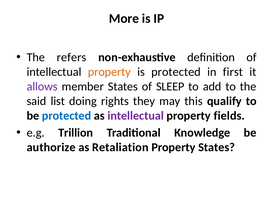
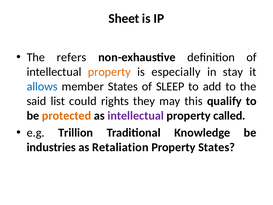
More: More -> Sheet
is protected: protected -> especially
first: first -> stay
allows colour: purple -> blue
doing: doing -> could
protected at (67, 116) colour: blue -> orange
fields: fields -> called
authorize: authorize -> industries
